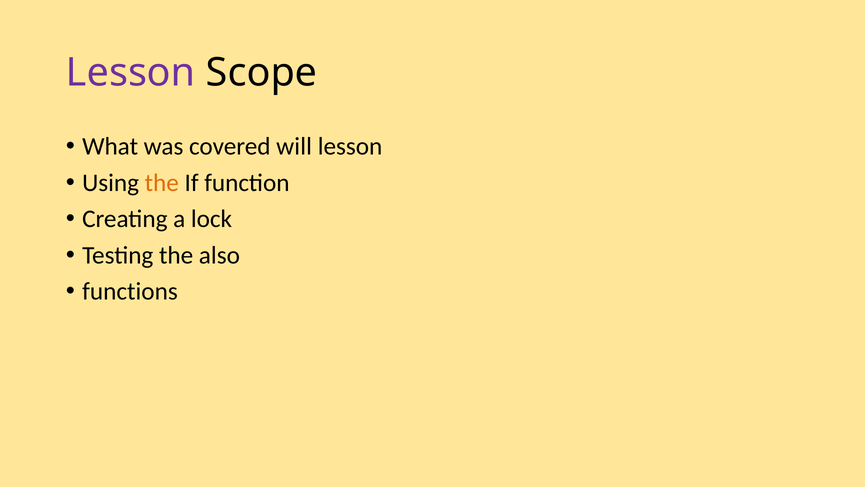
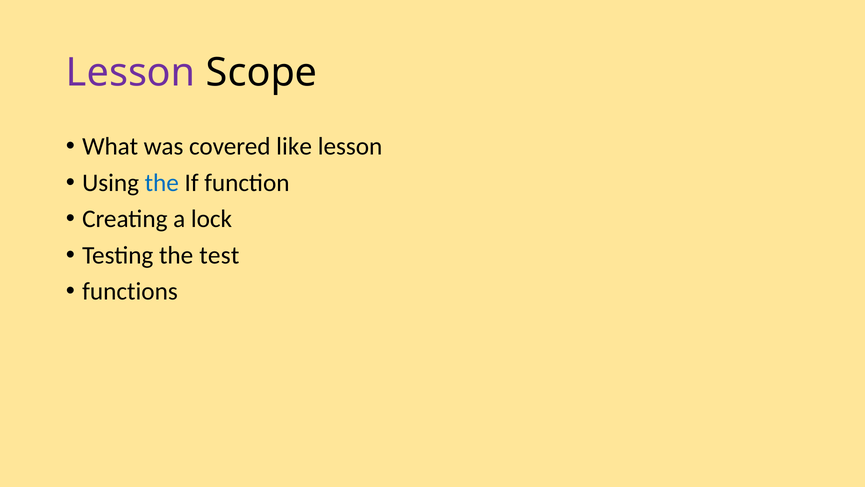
will: will -> like
the at (162, 183) colour: orange -> blue
also: also -> test
